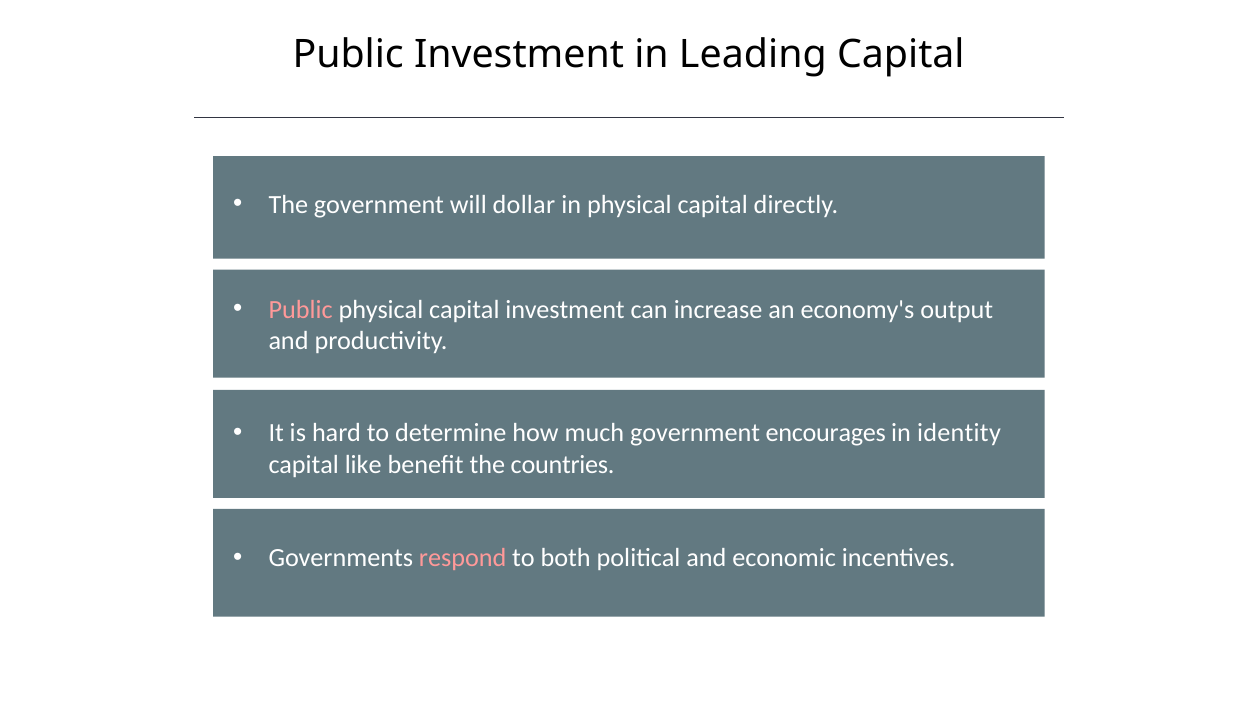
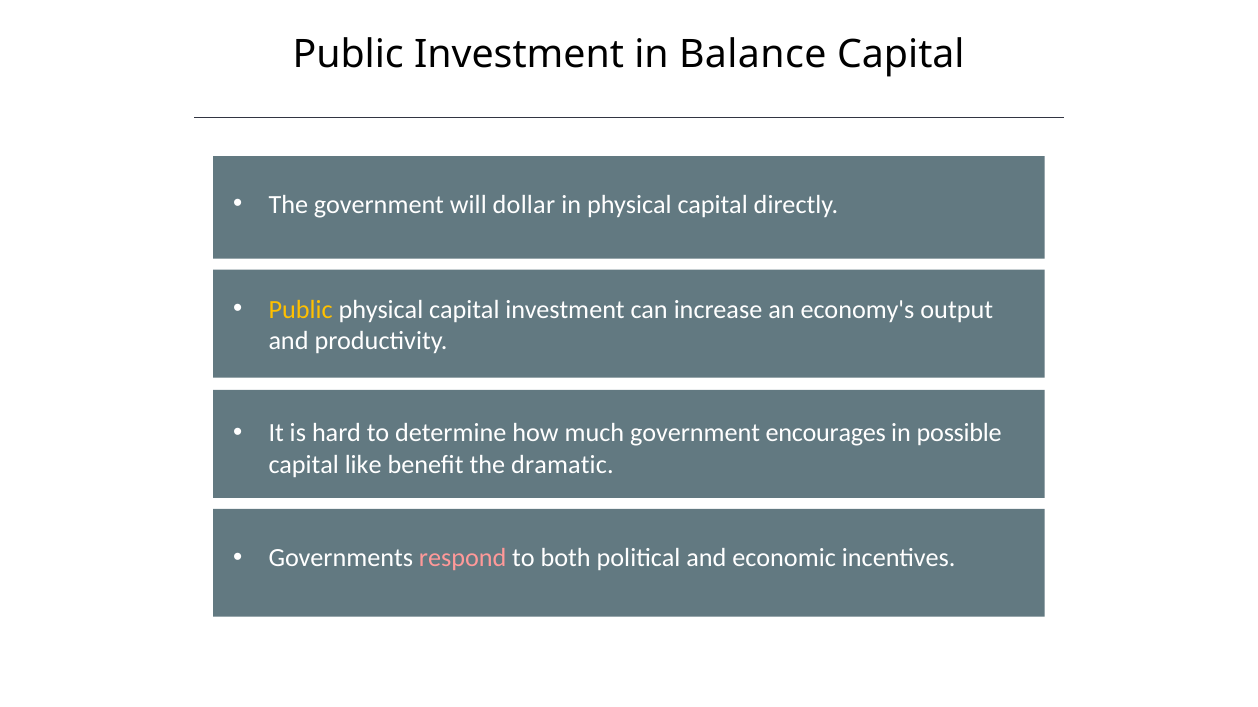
Leading: Leading -> Balance
Public at (301, 310) colour: pink -> yellow
identity: identity -> possible
countries: countries -> dramatic
